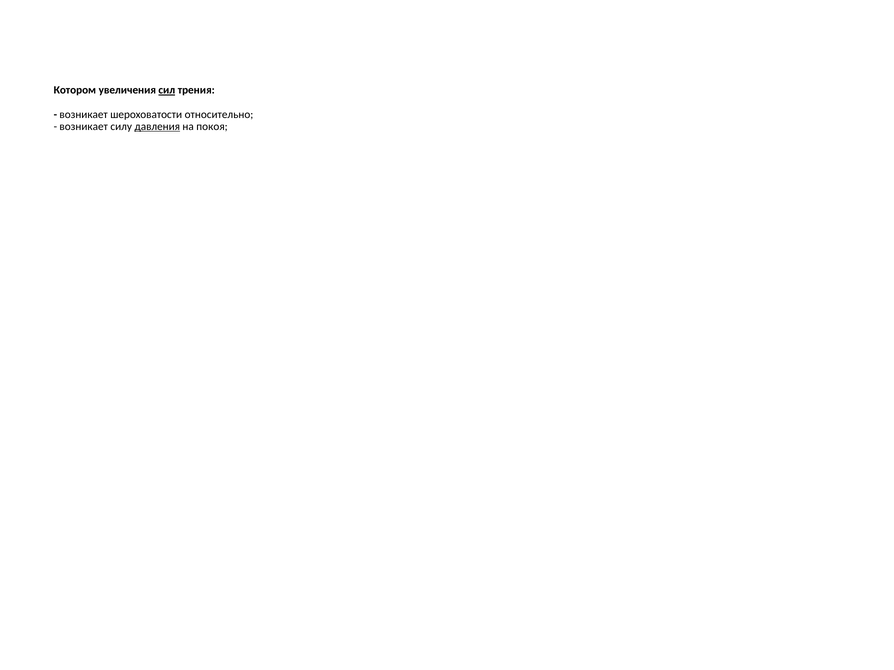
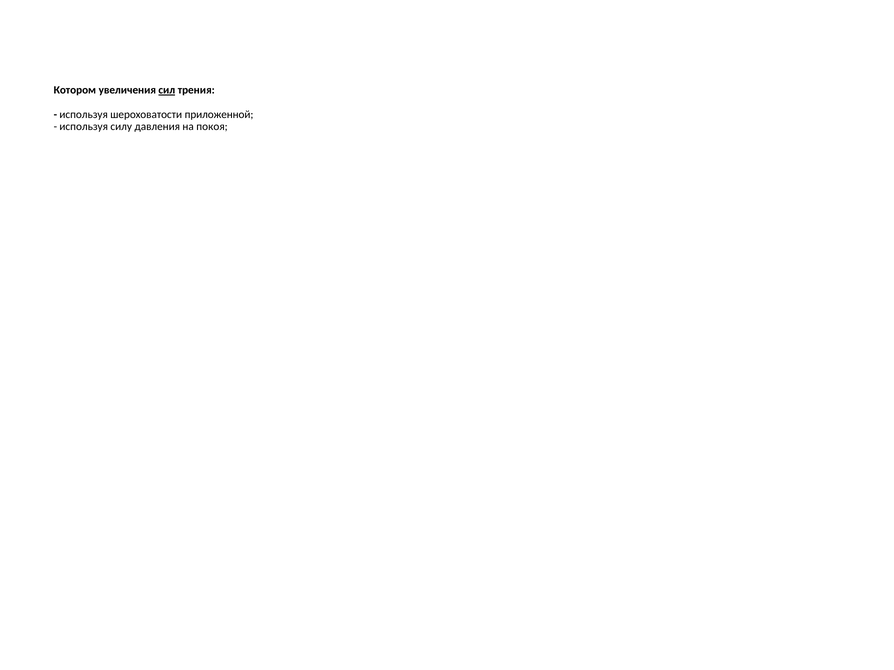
возникает at (84, 114): возникает -> используя
относительно: относительно -> приложенной
возникает at (84, 127): возникает -> используя
давления underline: present -> none
